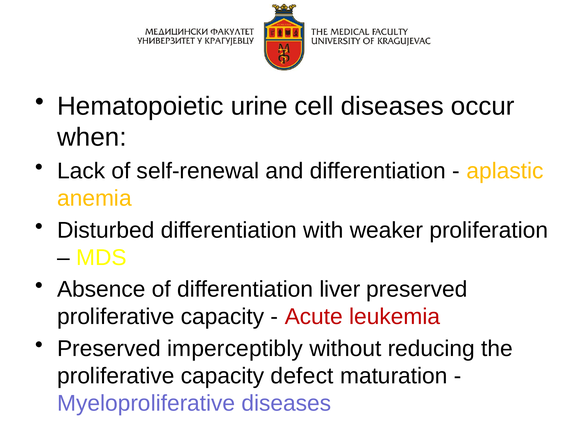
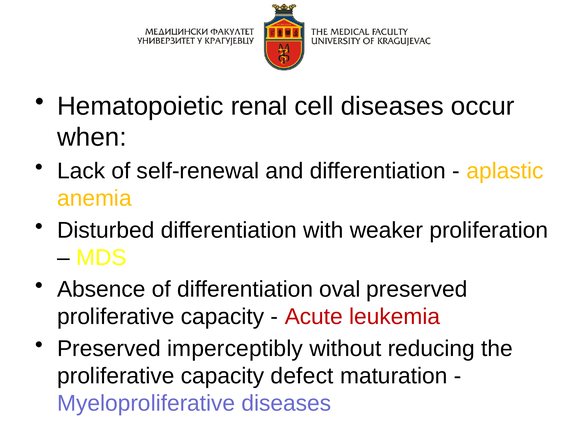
urine: urine -> renal
liver: liver -> oval
